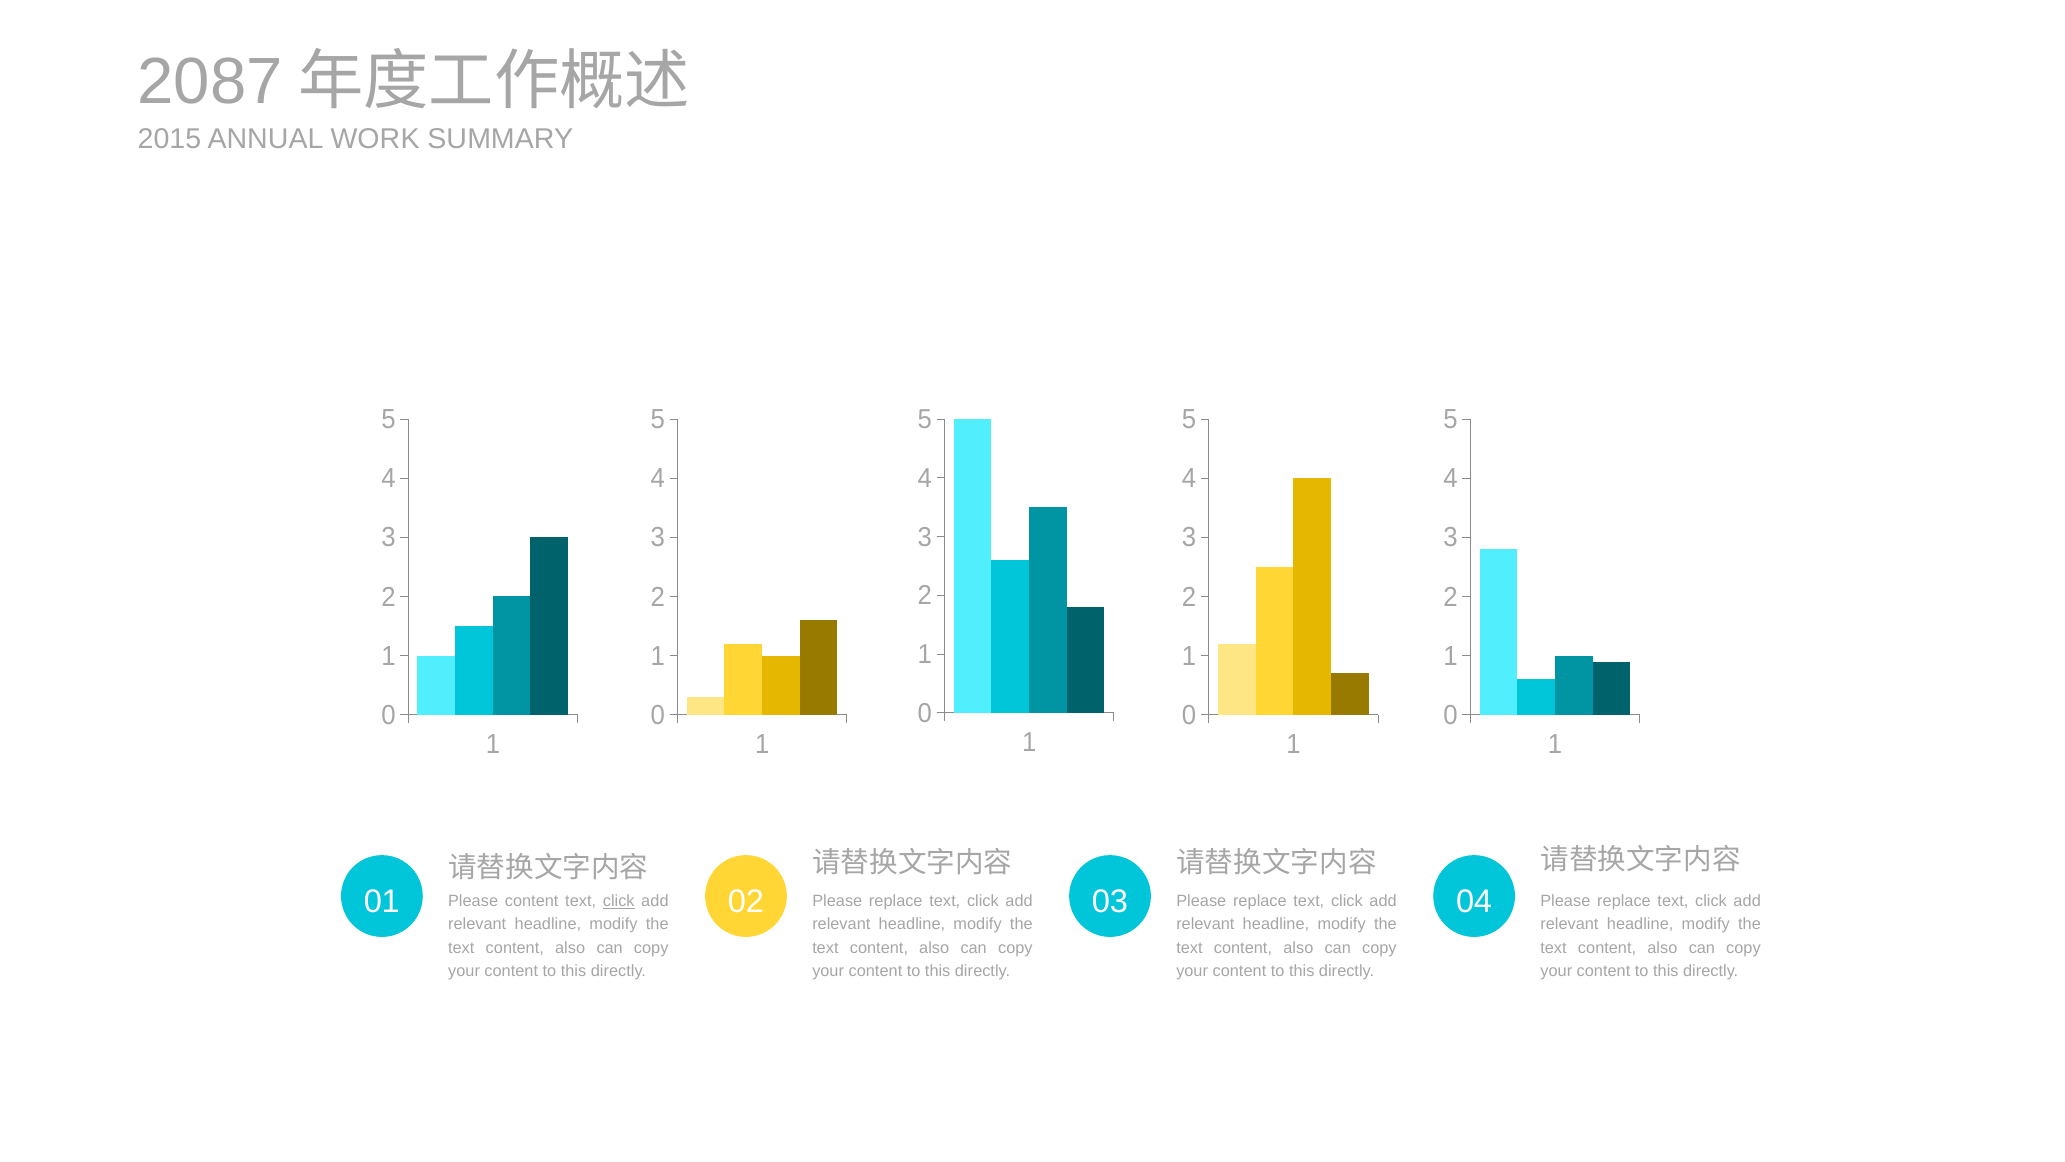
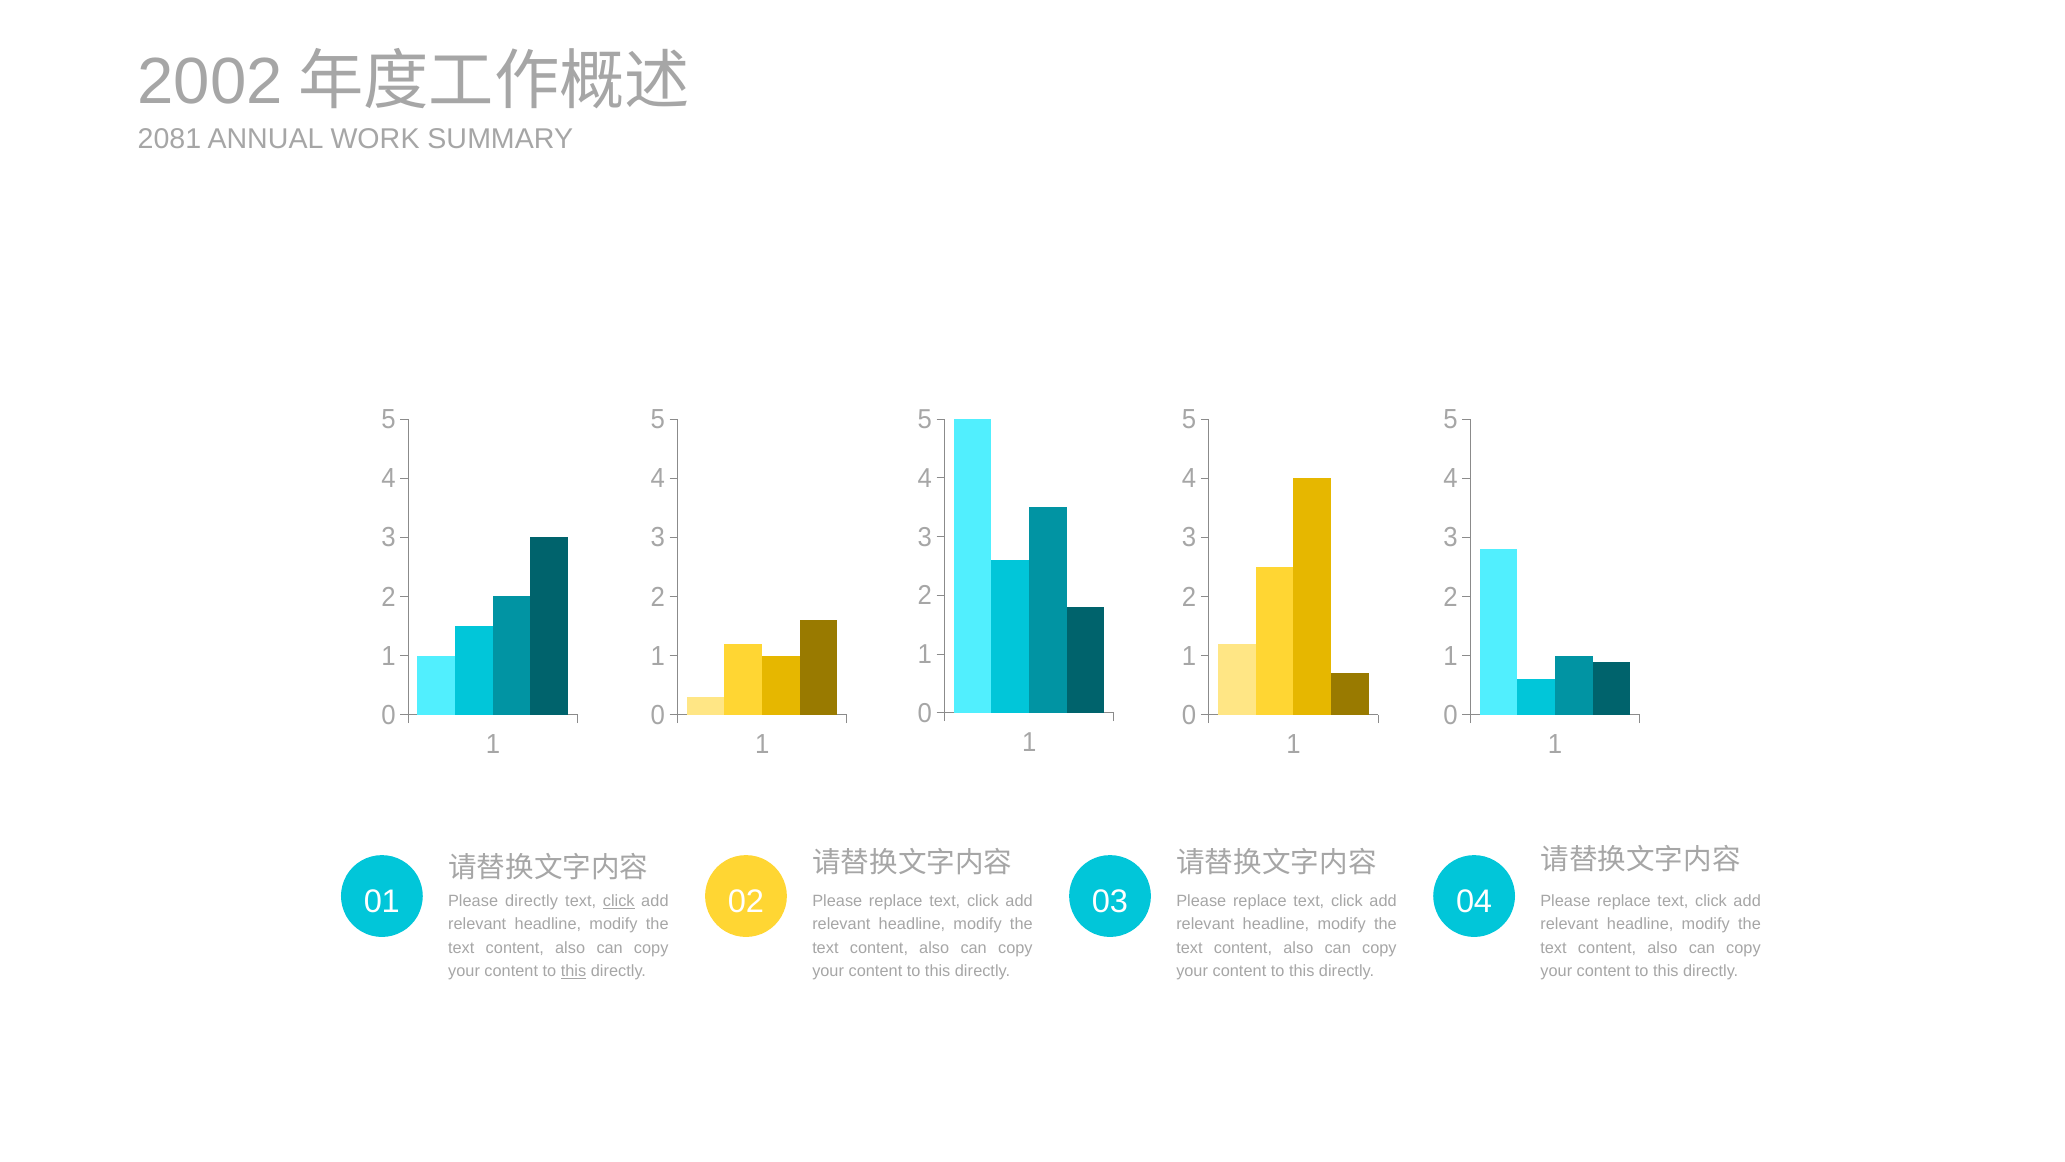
2087: 2087 -> 2002
2015: 2015 -> 2081
Please content: content -> directly
this at (574, 971) underline: none -> present
